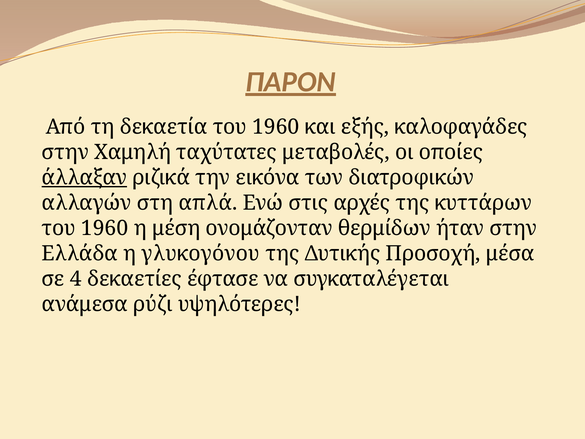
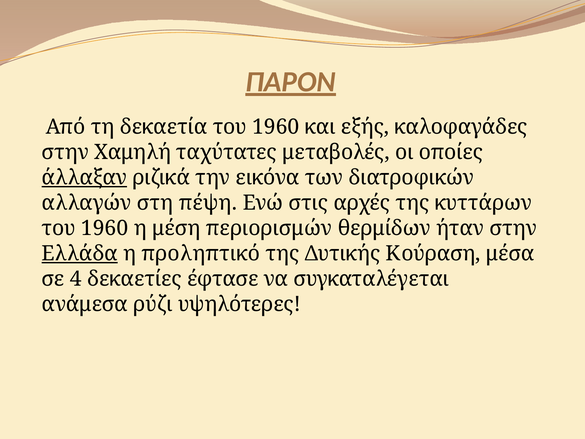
απλά: απλά -> πέψη
ονομάζονταν: ονομάζονταν -> περιορισμών
Ελλάδα underline: none -> present
γλυκογόνου: γλυκογόνου -> προληπτικό
Προσοχή: Προσοχή -> Κούραση
